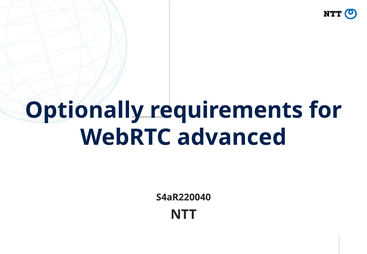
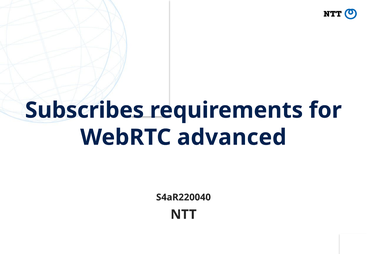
Optionally: Optionally -> Subscribes
